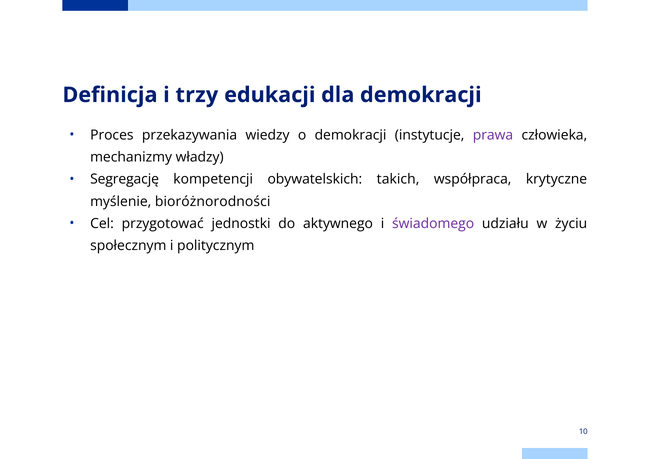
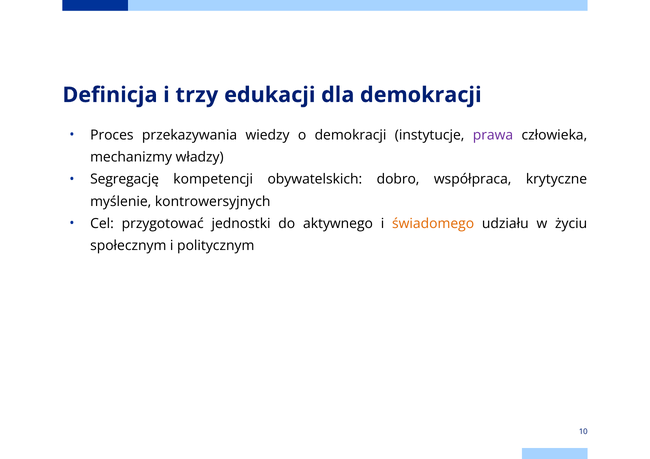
takich: takich -> dobro
bioróżnorodności: bioróżnorodności -> kontrowersyjnych
świadomego colour: purple -> orange
